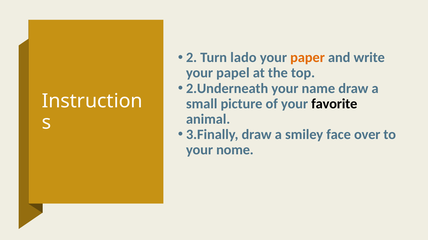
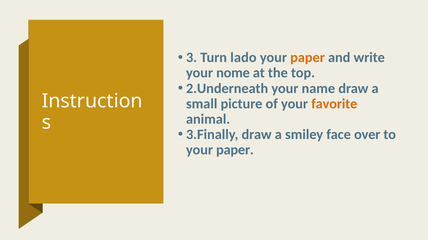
2: 2 -> 3
papel: papel -> nome
favorite colour: black -> orange
nome at (235, 150): nome -> paper
